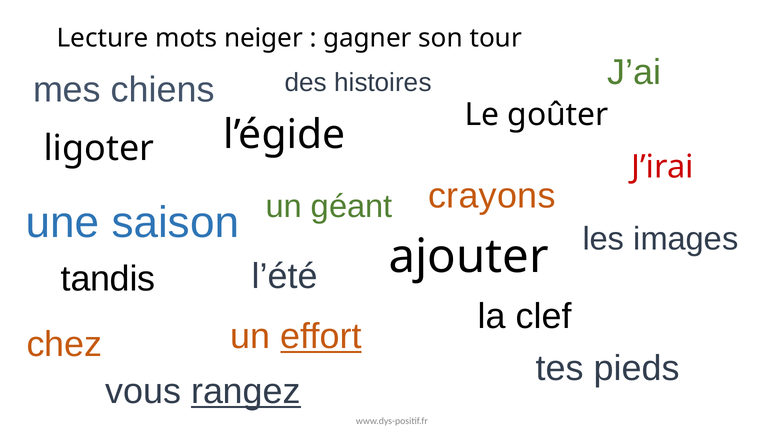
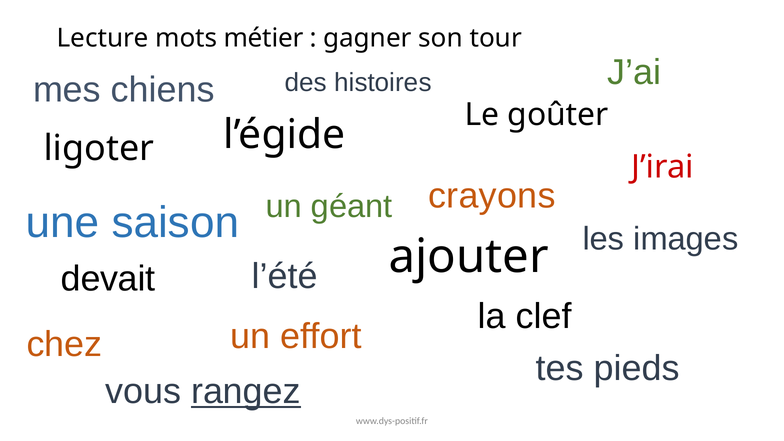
neiger: neiger -> métier
tandis: tandis -> devait
effort underline: present -> none
